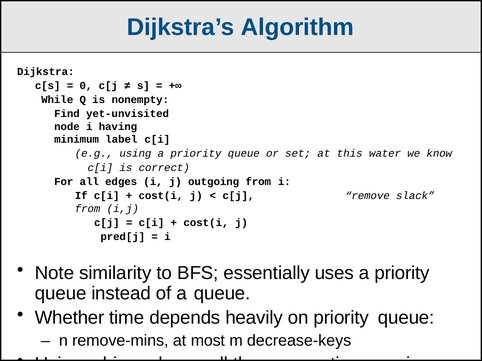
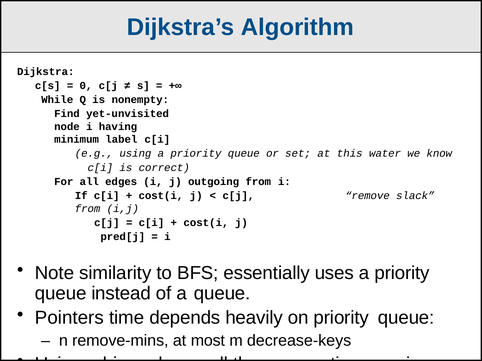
Whether: Whether -> Pointers
